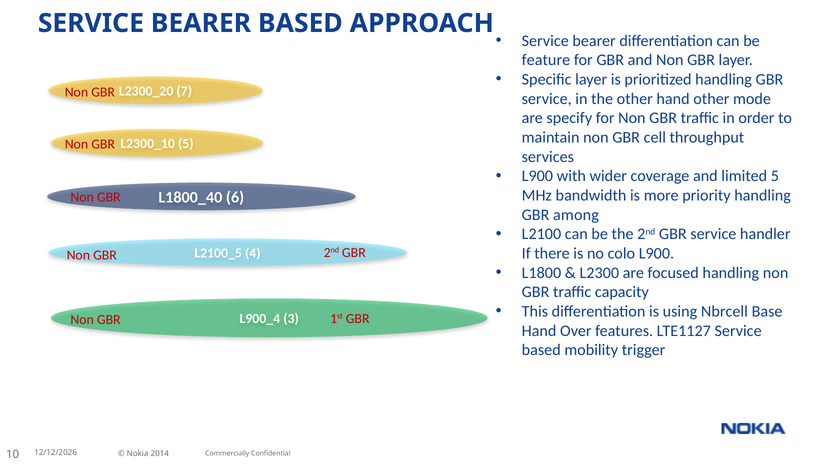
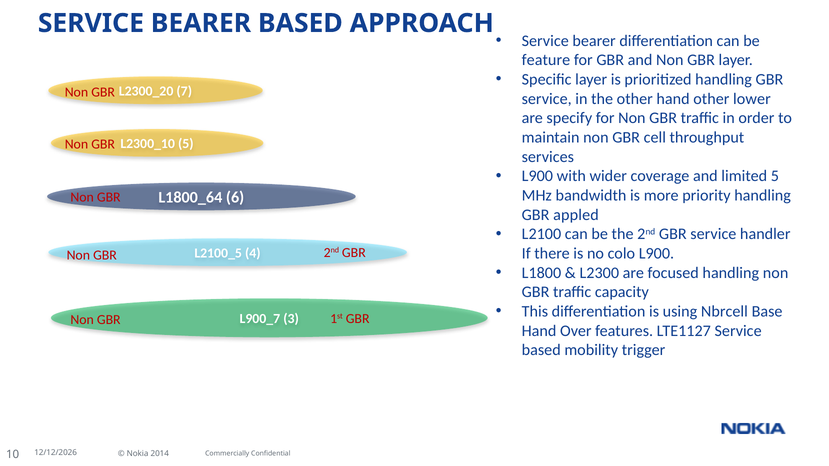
mode: mode -> lower
L1800_40: L1800_40 -> L1800_64
among: among -> appled
L900_4: L900_4 -> L900_7
